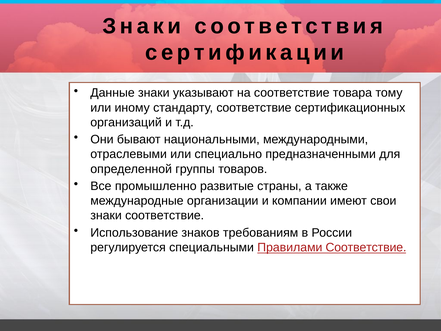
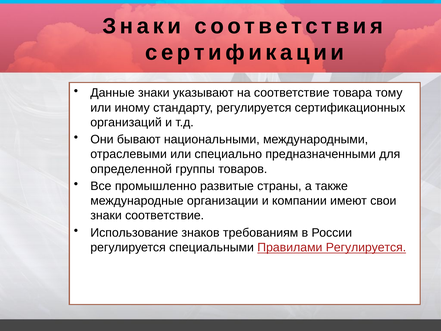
стандарту соответствие: соответствие -> регулируется
Правилами Соответствие: Соответствие -> Регулируется
